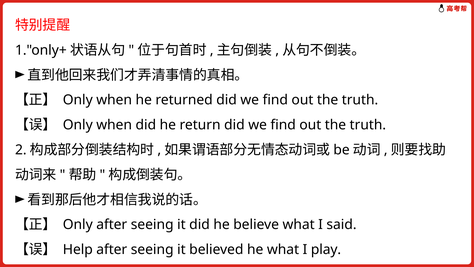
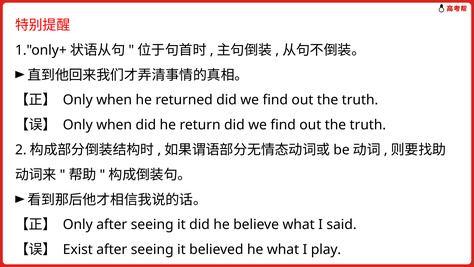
Help: Help -> Exist
